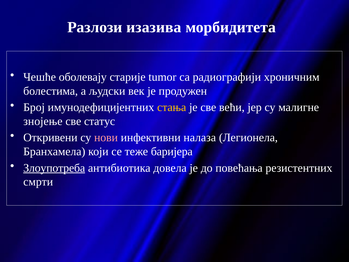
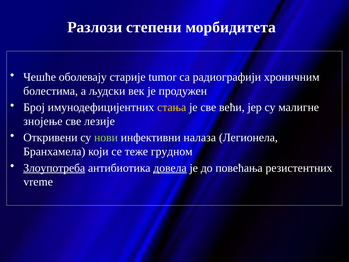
изазива: изазива -> степени
статус: статус -> лезије
нови colour: pink -> light green
баријера: баријера -> грудном
довела underline: none -> present
смрти: смрти -> vreme
